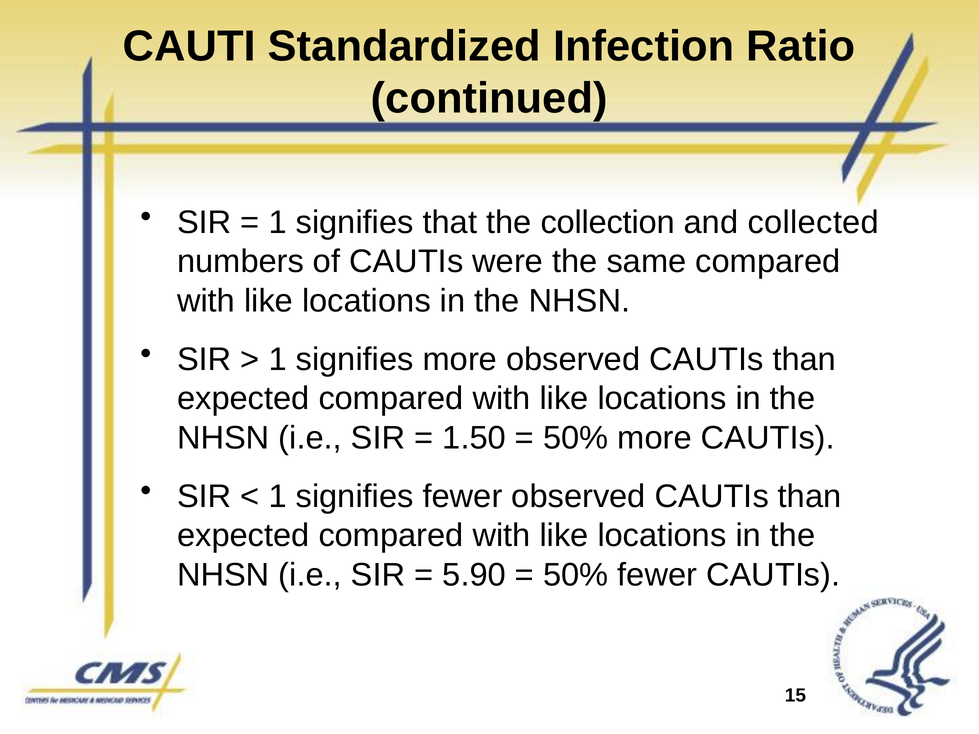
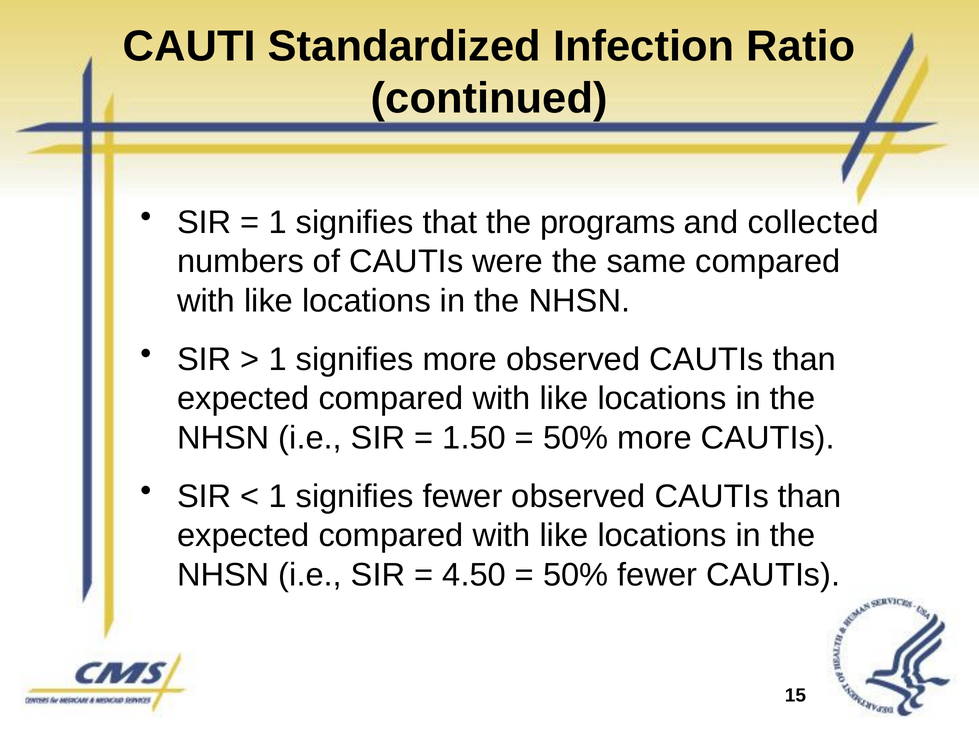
collection: collection -> programs
5.90: 5.90 -> 4.50
